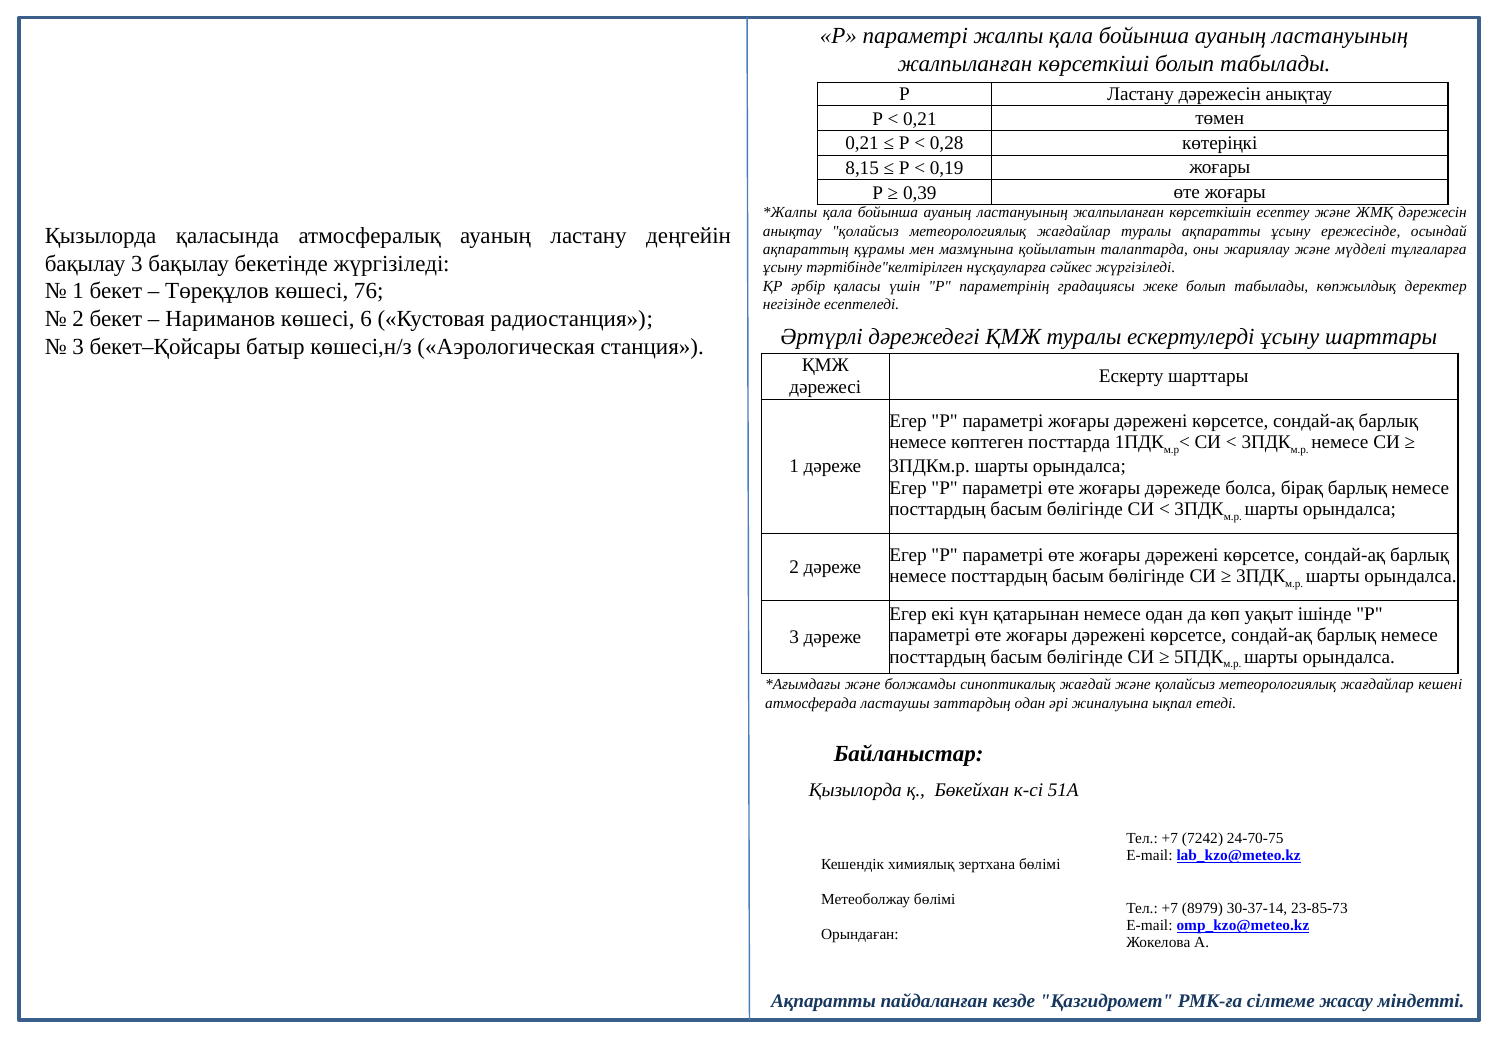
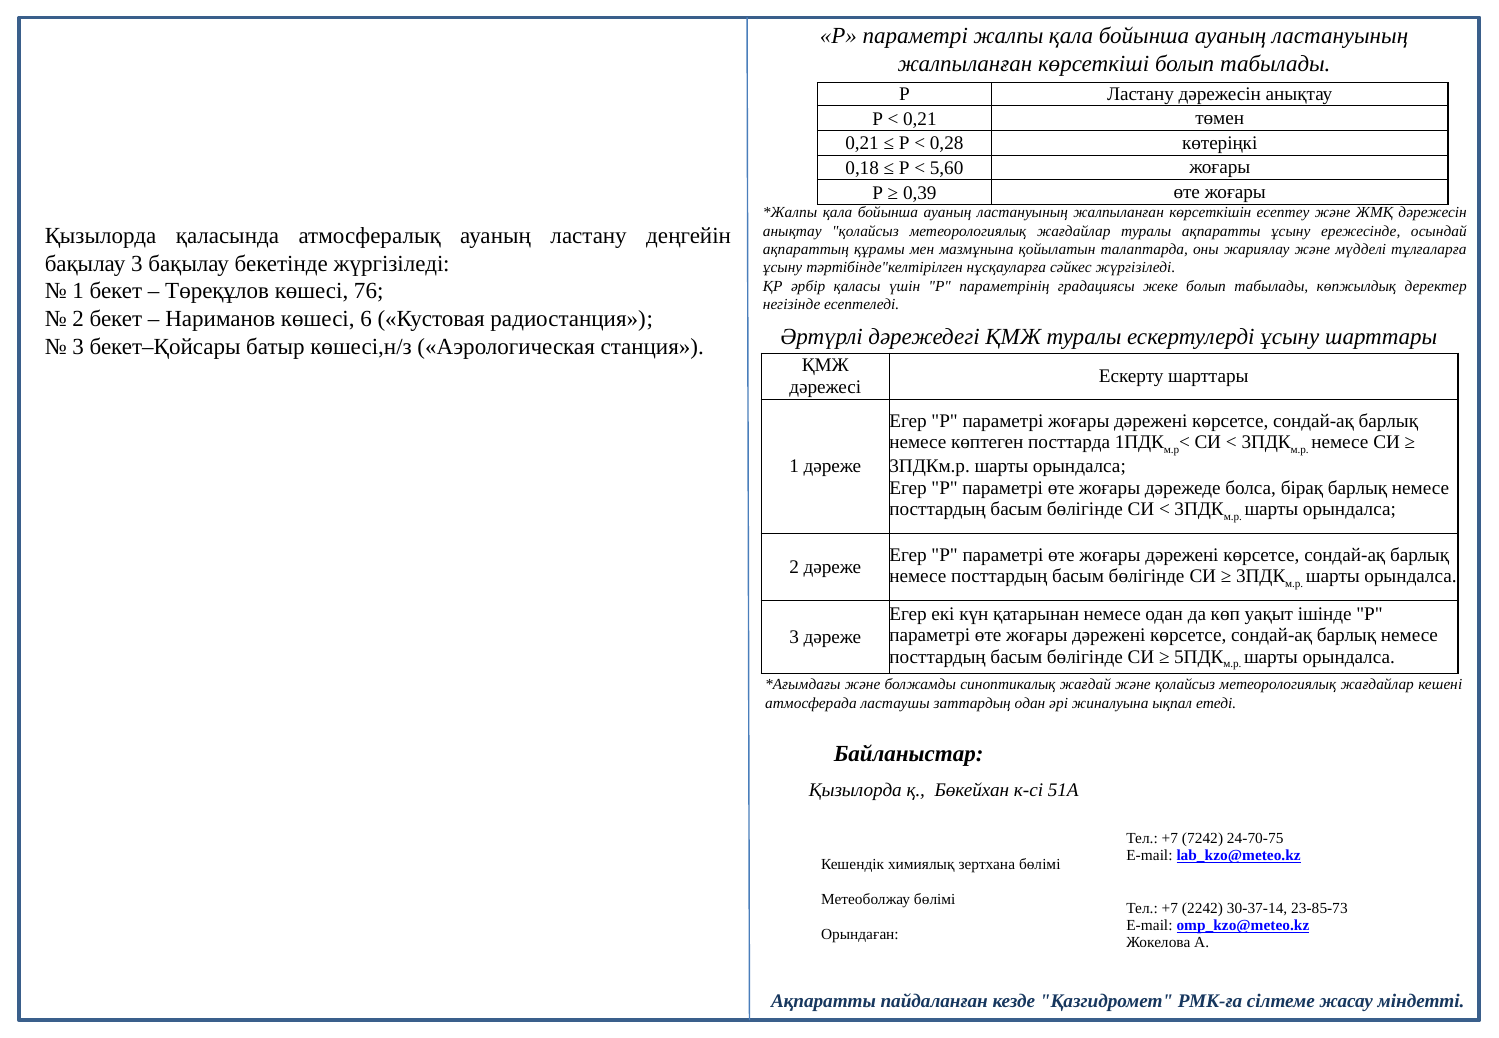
8,15: 8,15 -> 0,18
0,19: 0,19 -> 5,60
8979: 8979 -> 2242
